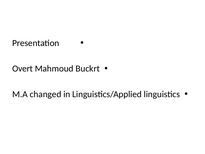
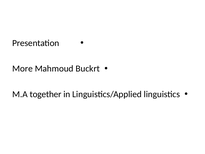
Overt: Overt -> More
changed: changed -> together
